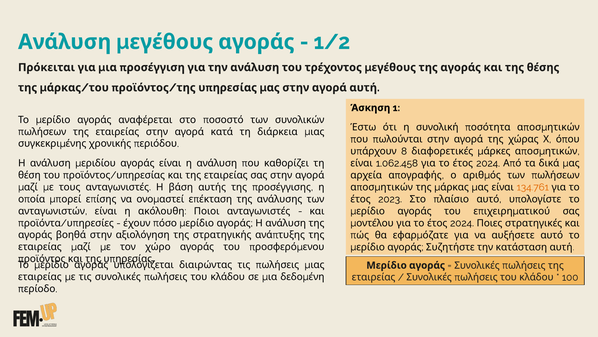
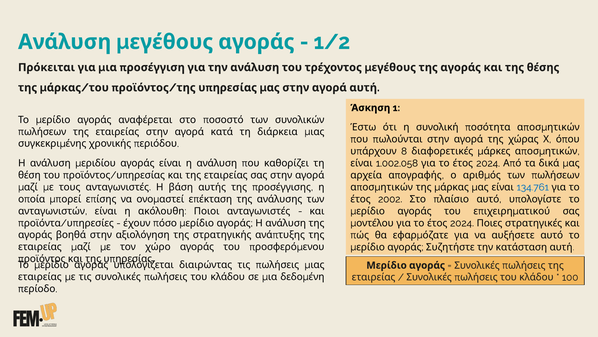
1.062.458: 1.062.458 -> 1.002.058
134.761 colour: orange -> blue
2023: 2023 -> 2002
